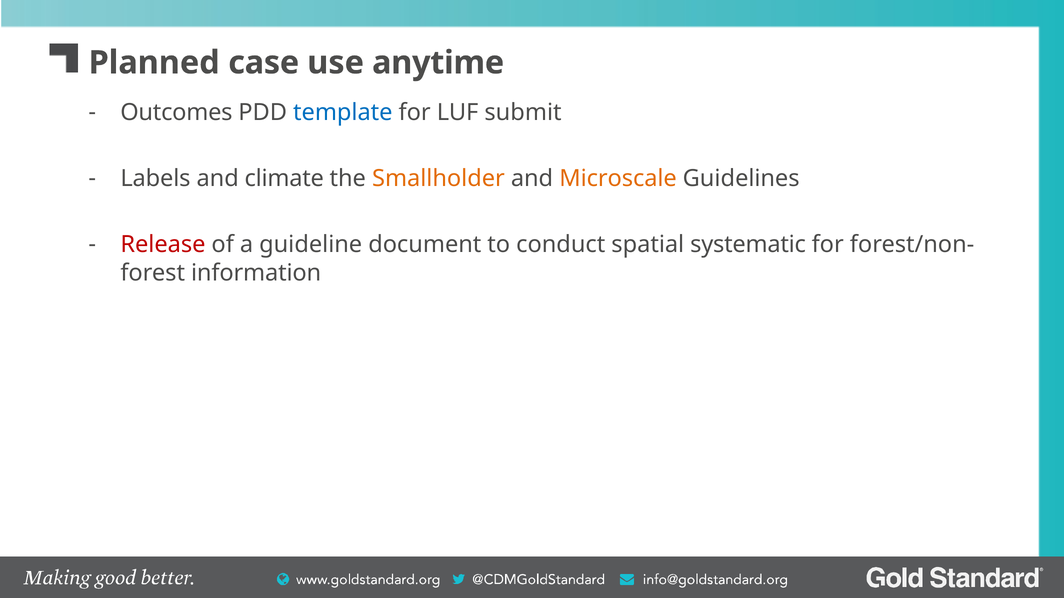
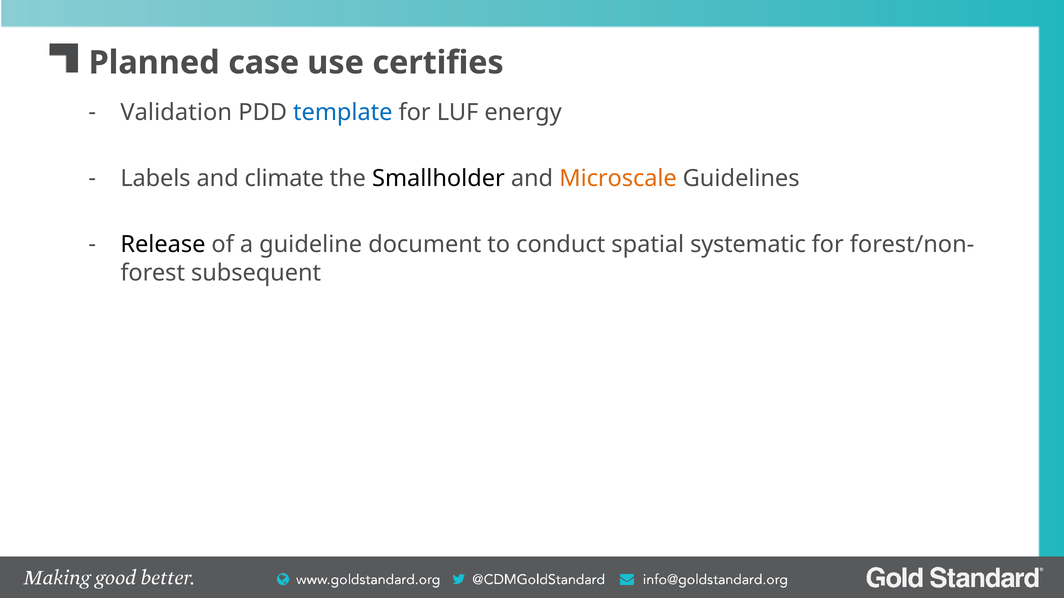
anytime: anytime -> certifies
Outcomes: Outcomes -> Validation
submit: submit -> energy
Smallholder colour: orange -> black
Release colour: red -> black
information: information -> subsequent
